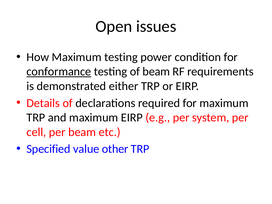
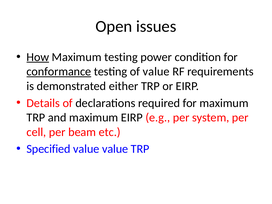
How underline: none -> present
of beam: beam -> value
value other: other -> value
